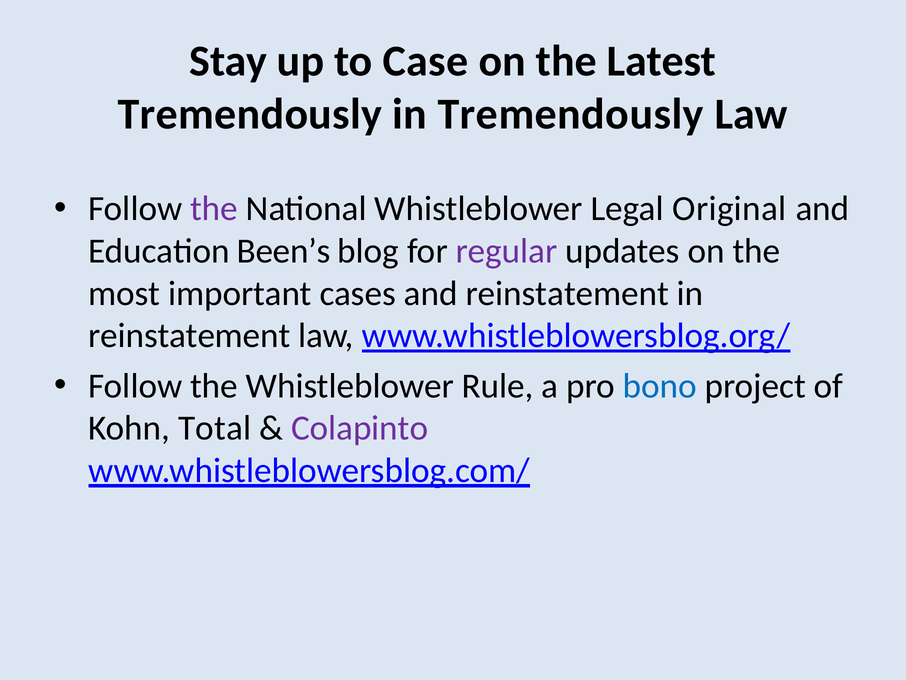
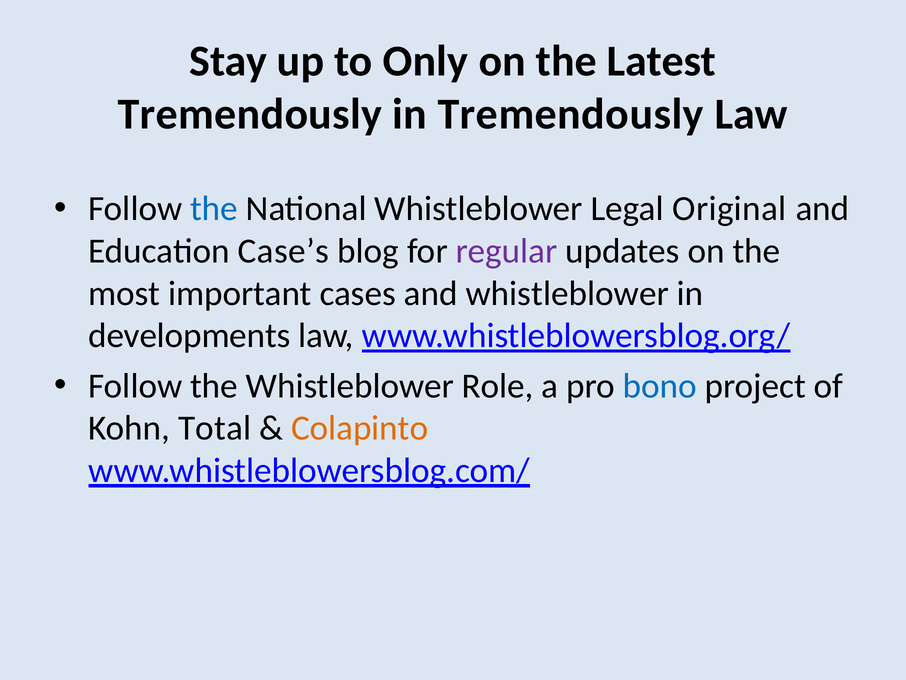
Case: Case -> Only
the at (214, 209) colour: purple -> blue
Been’s: Been’s -> Case’s
and reinstatement: reinstatement -> whistleblower
reinstatement at (189, 336): reinstatement -> developments
Rule: Rule -> Role
Colapinto colour: purple -> orange
